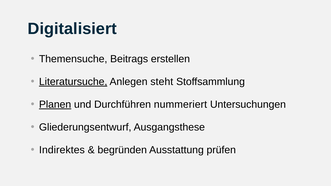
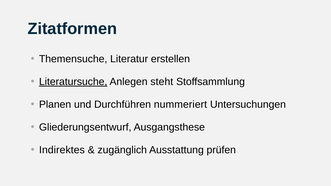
Digitalisiert: Digitalisiert -> Zitatformen
Beitrags: Beitrags -> Literatur
Planen underline: present -> none
begründen: begründen -> zugänglich
